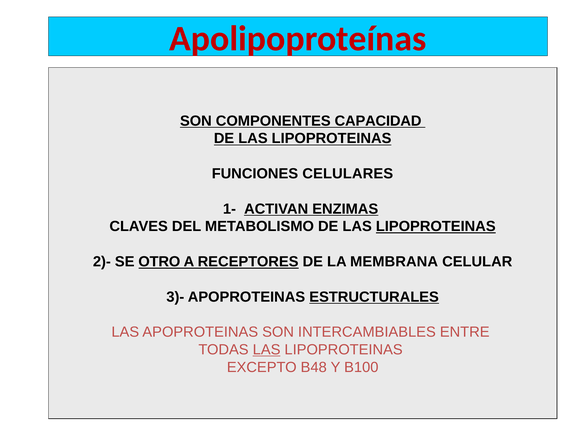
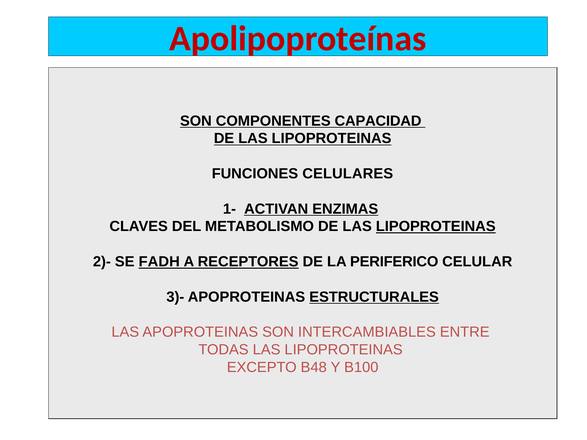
OTRO: OTRO -> FADH
MEMBRANA: MEMBRANA -> PERIFERICO
LAS at (267, 350) underline: present -> none
